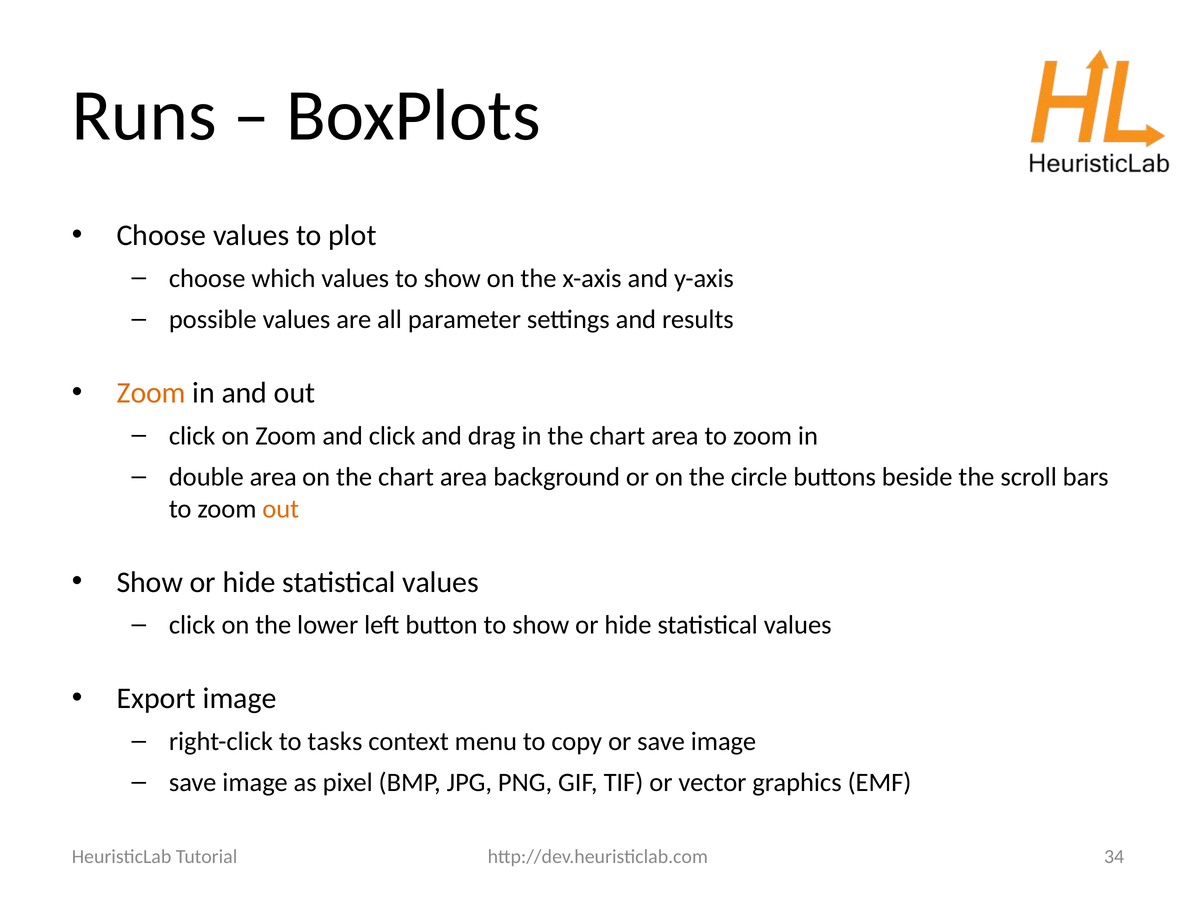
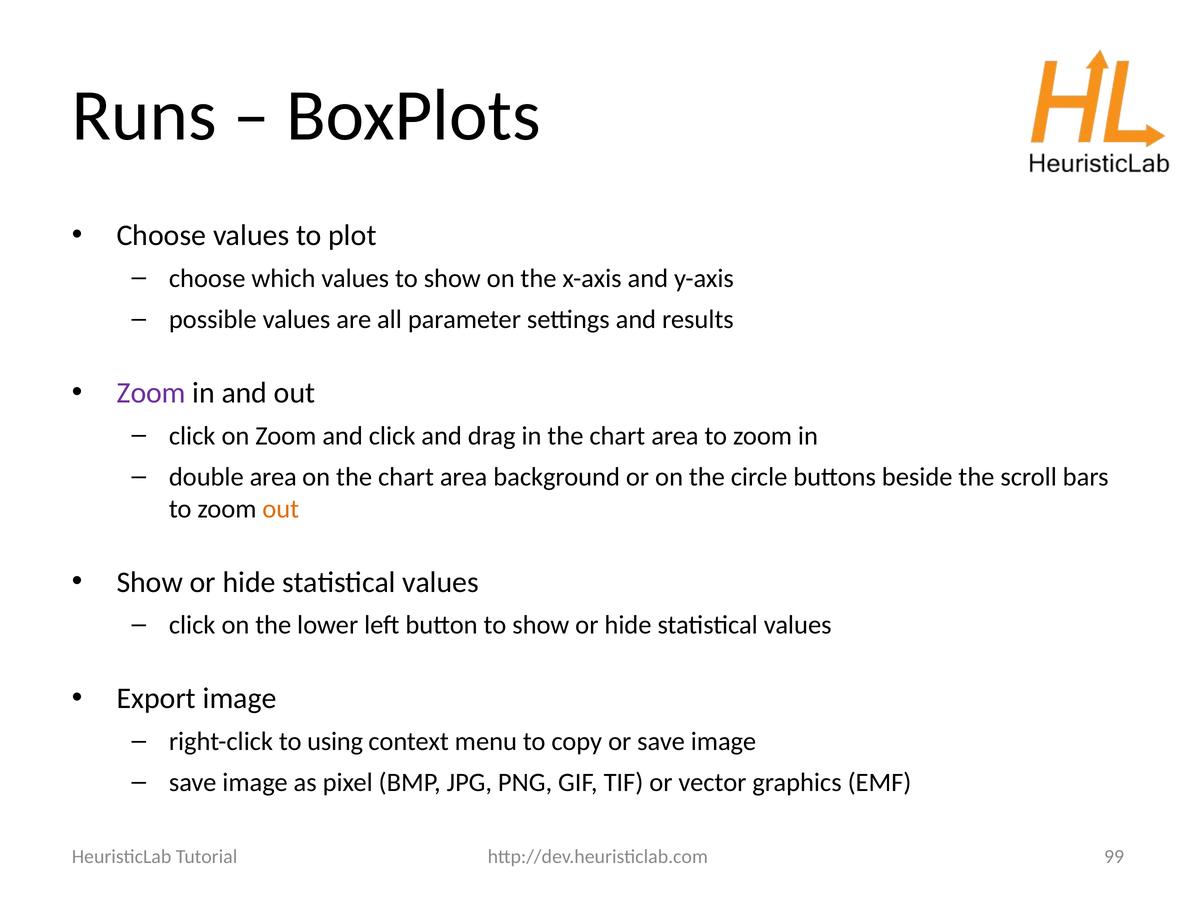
Zoom at (151, 393) colour: orange -> purple
tasks: tasks -> using
34: 34 -> 99
